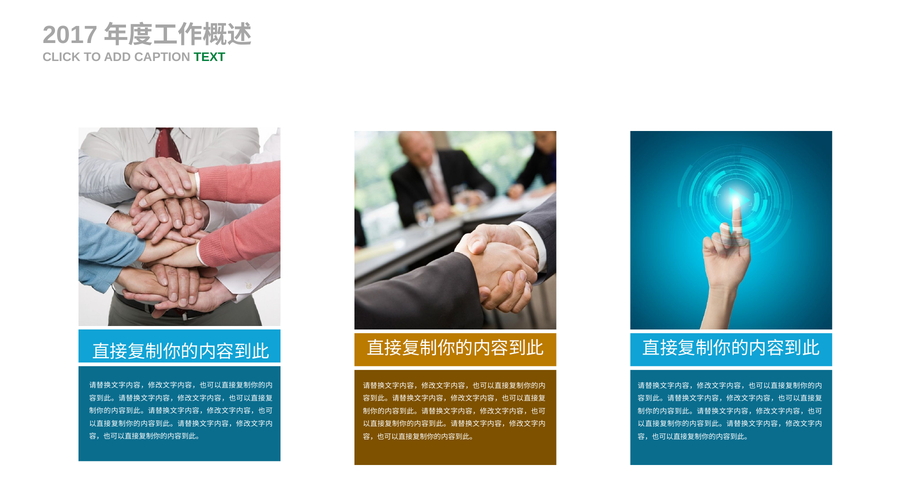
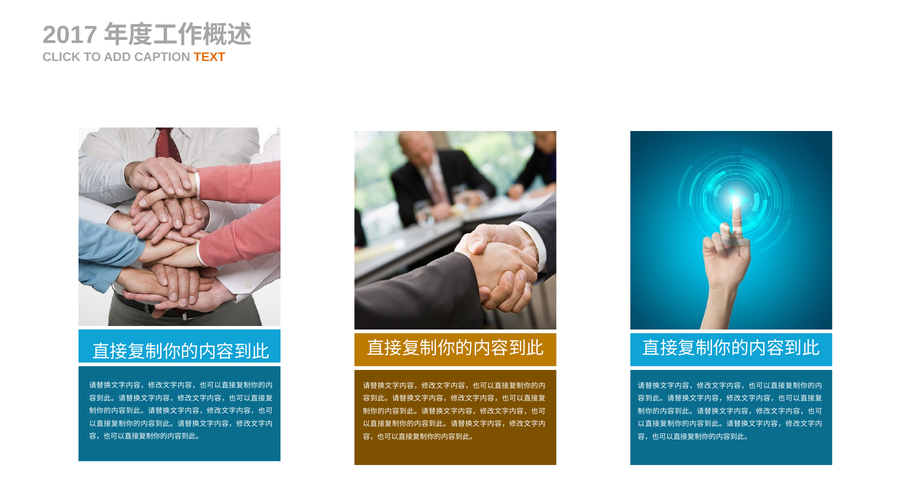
TEXT colour: green -> orange
